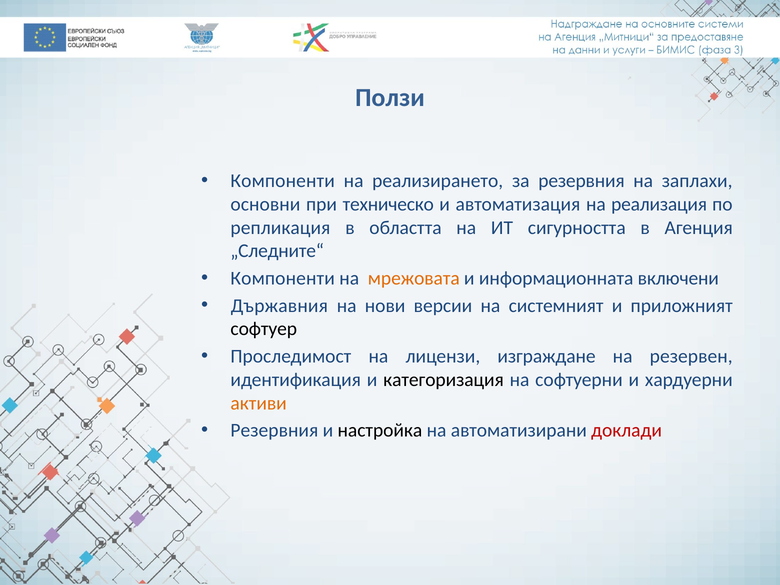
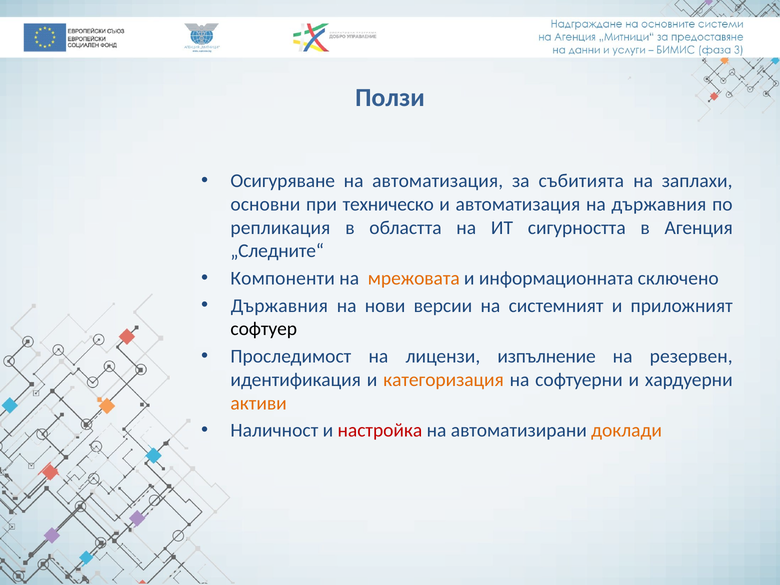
Компоненти at (283, 181): Компоненти -> Осигуряване
на реализирането: реализирането -> автоматизация
за резервния: резервния -> събитията
на реализация: реализация -> държавния
включени: включени -> сключено
изграждане: изграждане -> изпълнение
категоризация colour: black -> orange
Резервния at (274, 430): Резервния -> Наличност
настройка colour: black -> red
доклади colour: red -> orange
